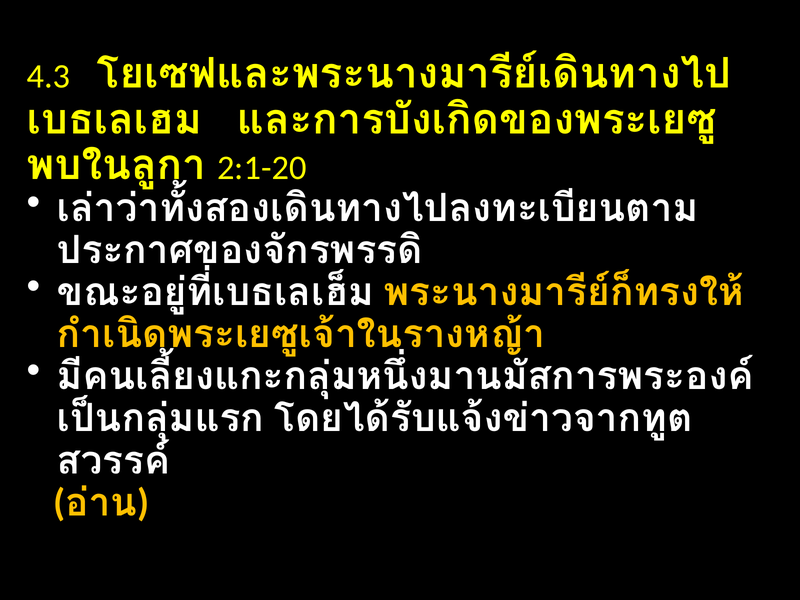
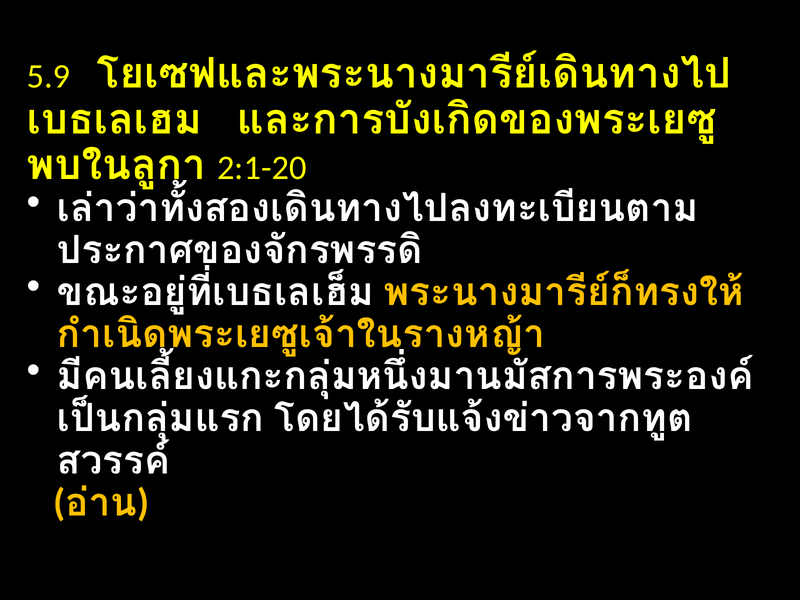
4.3: 4.3 -> 5.9
